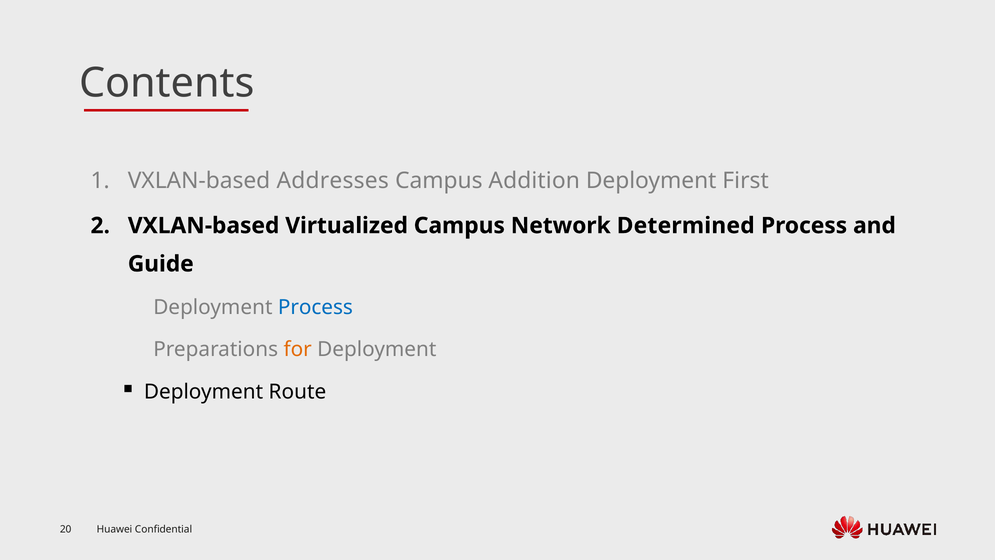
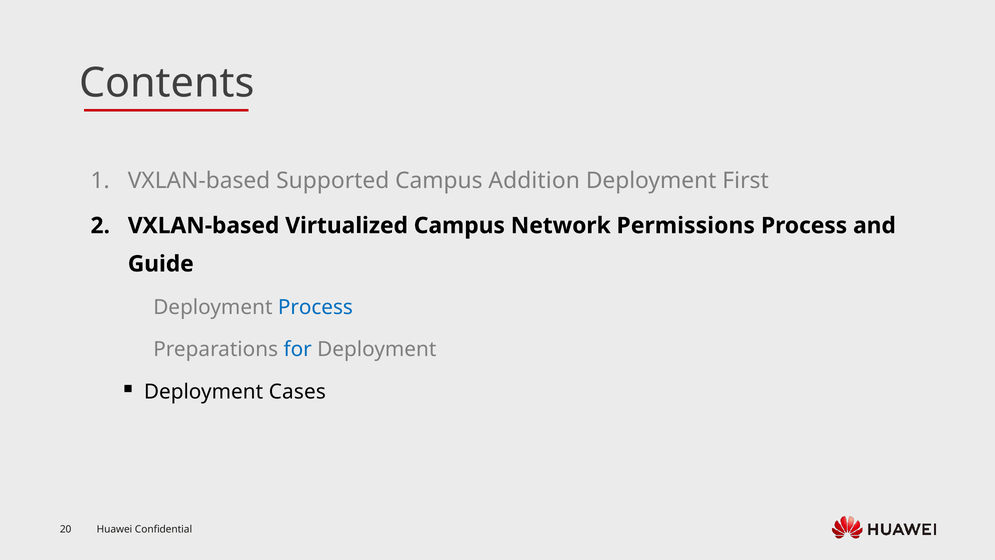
Addresses: Addresses -> Supported
Determined: Determined -> Permissions
for colour: orange -> blue
Route: Route -> Cases
